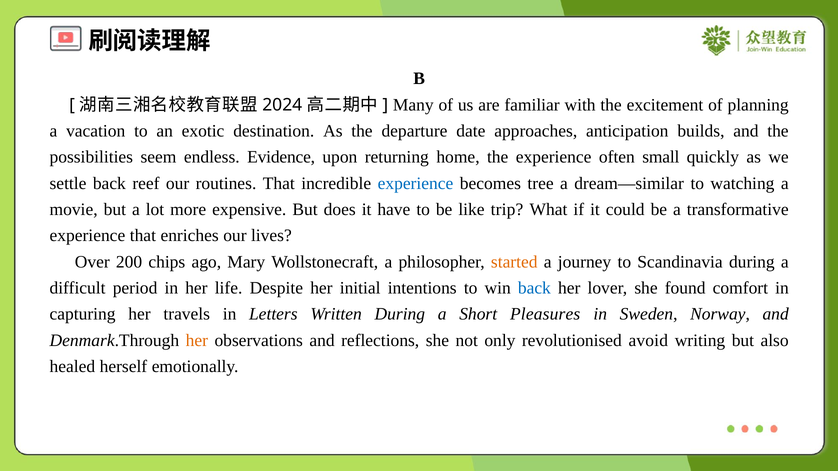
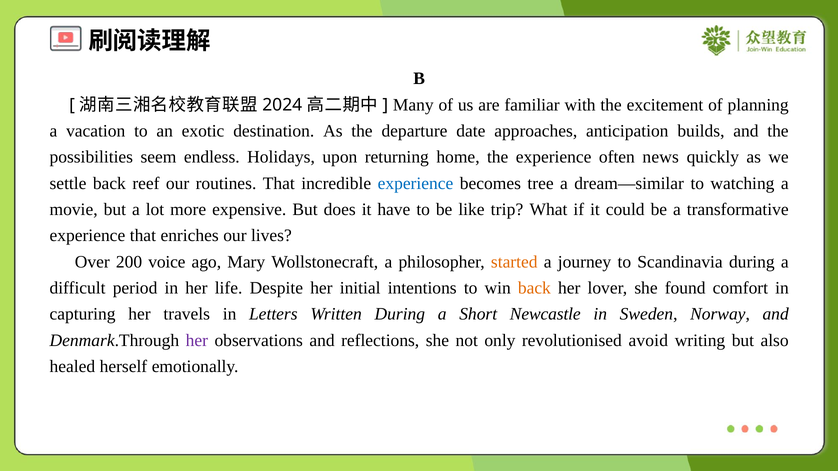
Evidence: Evidence -> Holidays
small: small -> news
chips: chips -> voice
back at (534, 288) colour: blue -> orange
Pleasures: Pleasures -> Newcastle
her at (197, 341) colour: orange -> purple
